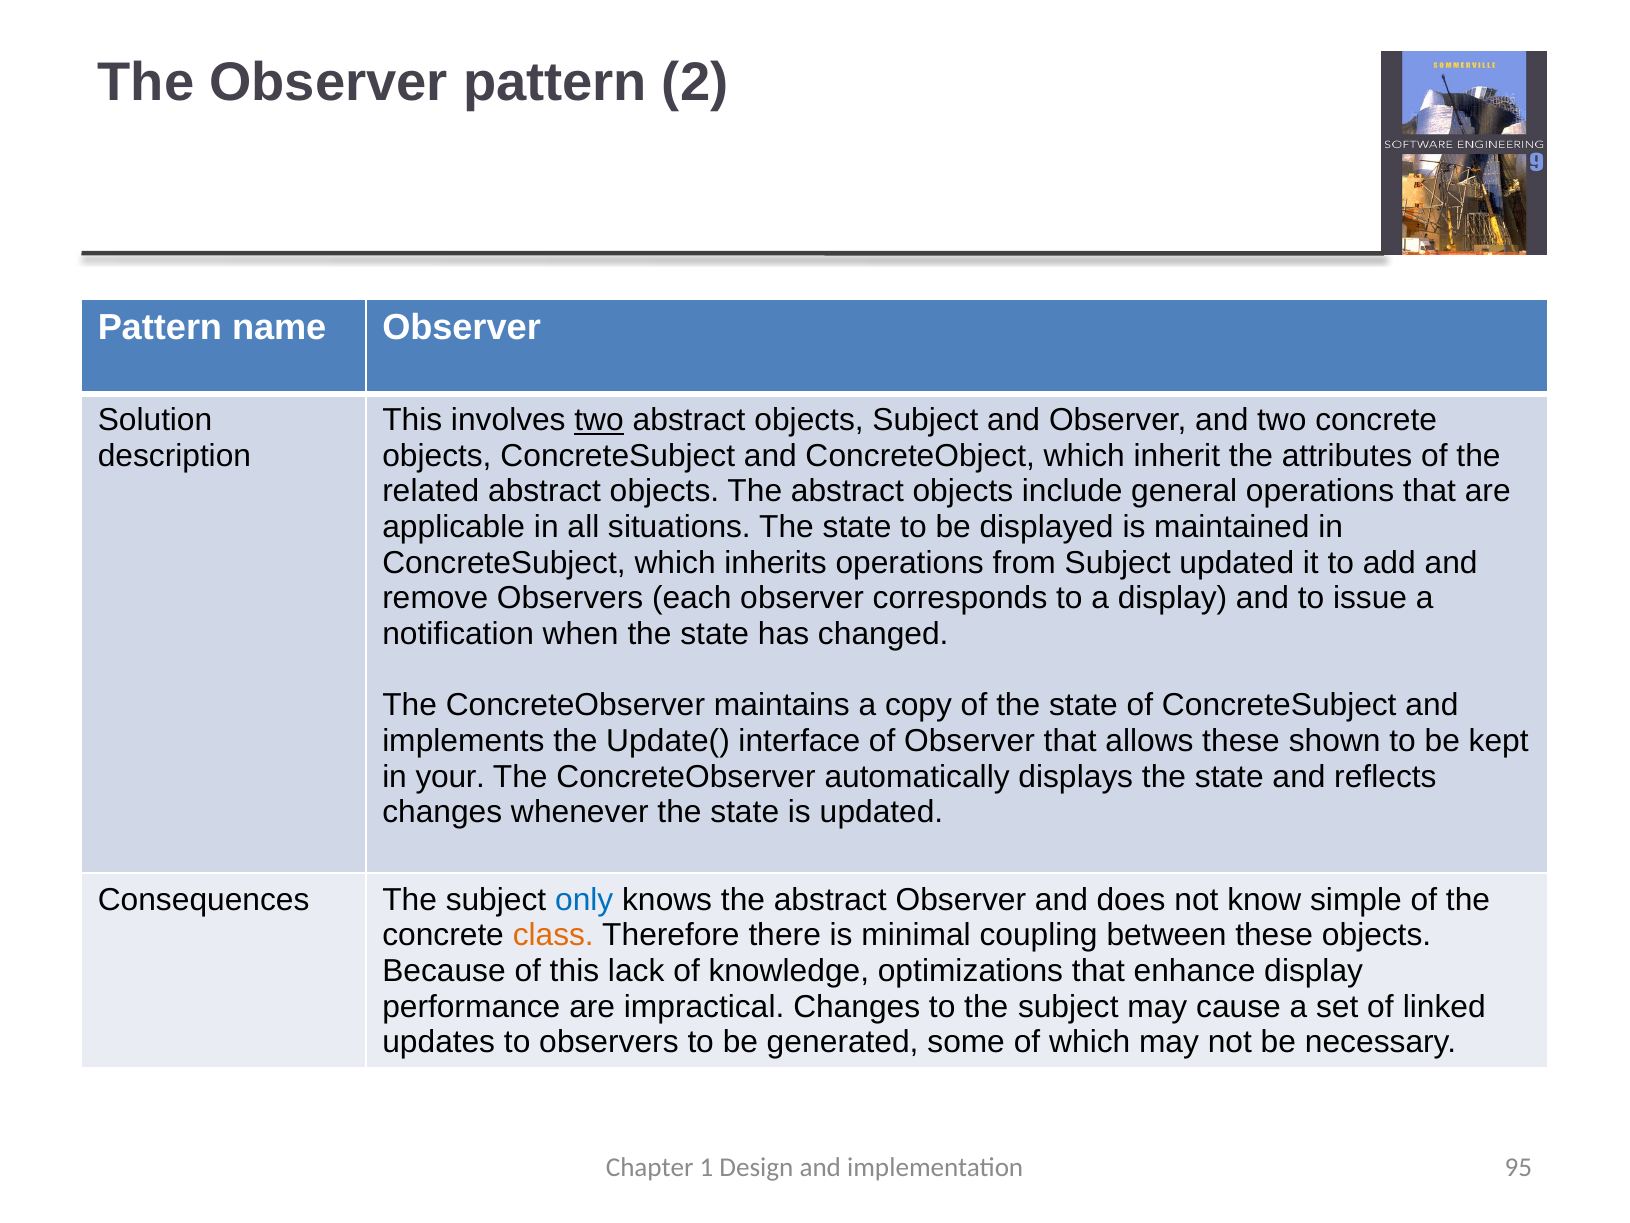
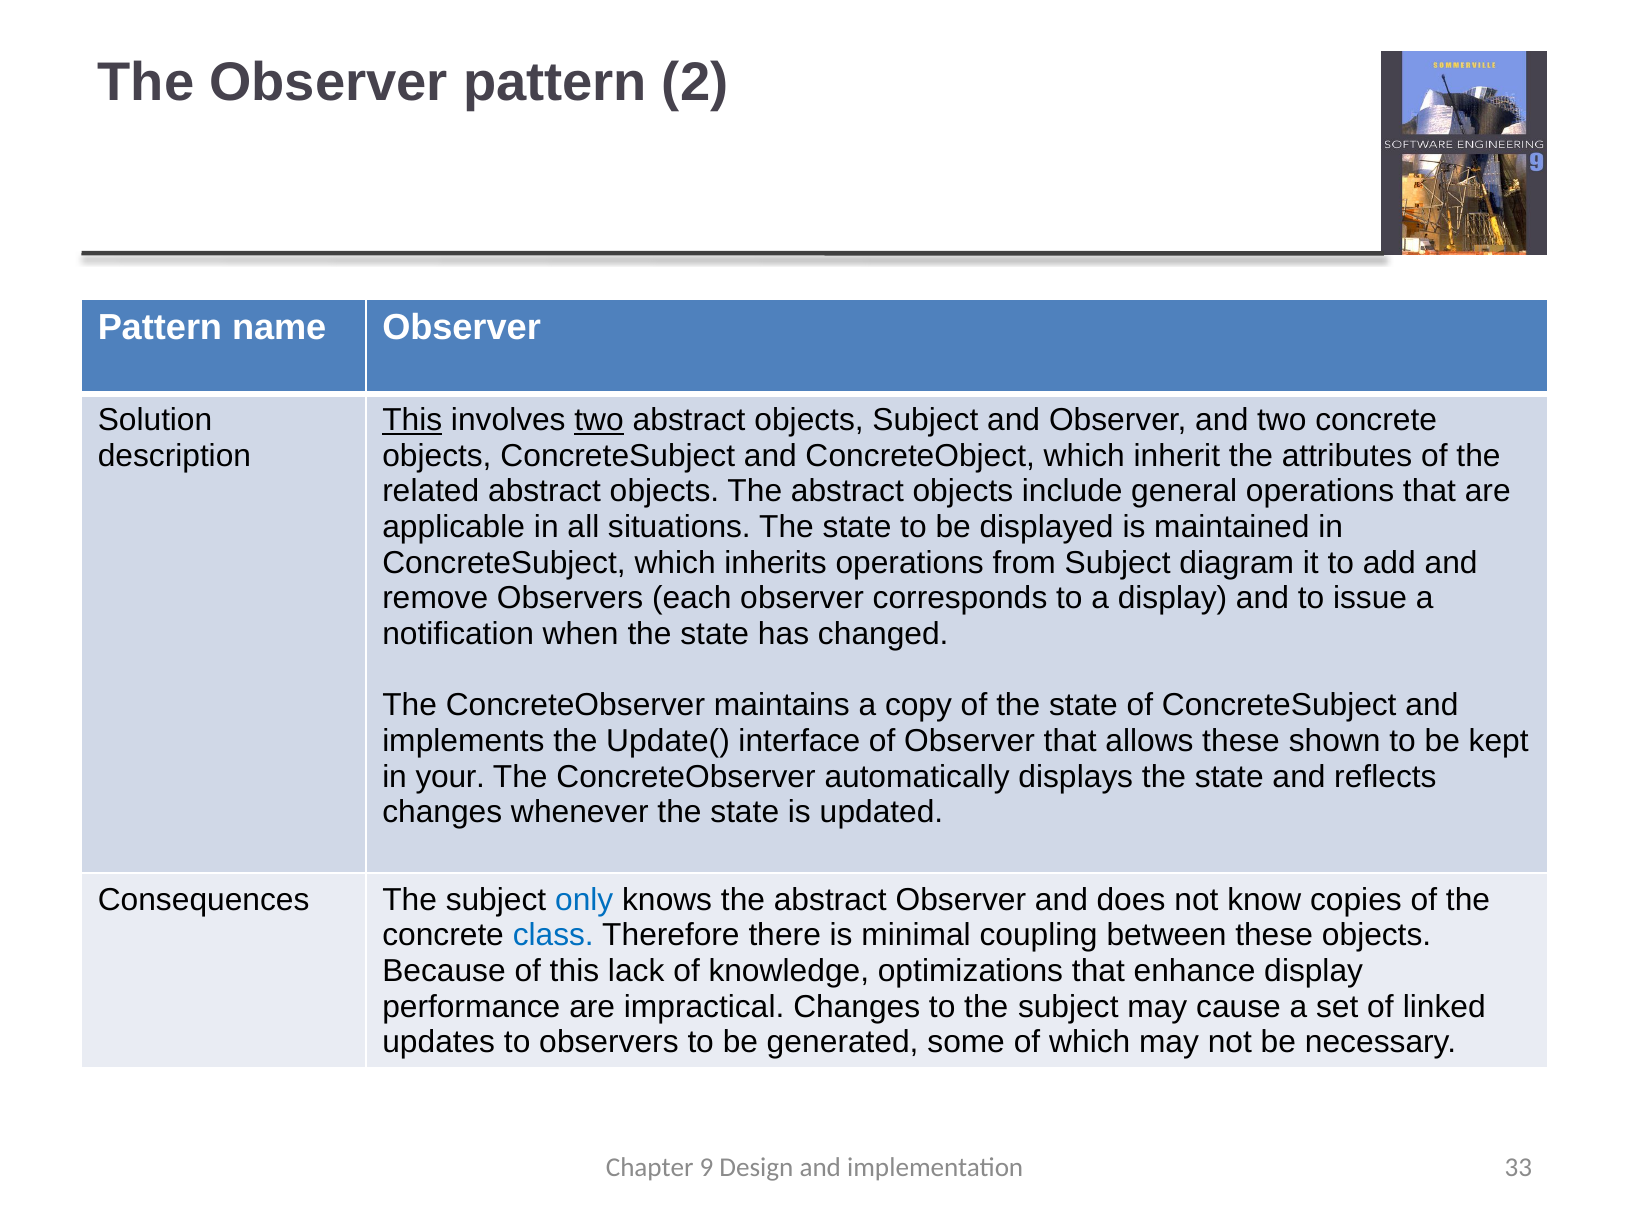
This at (412, 420) underline: none -> present
Subject updated: updated -> diagram
simple: simple -> copies
class colour: orange -> blue
1: 1 -> 9
95: 95 -> 33
